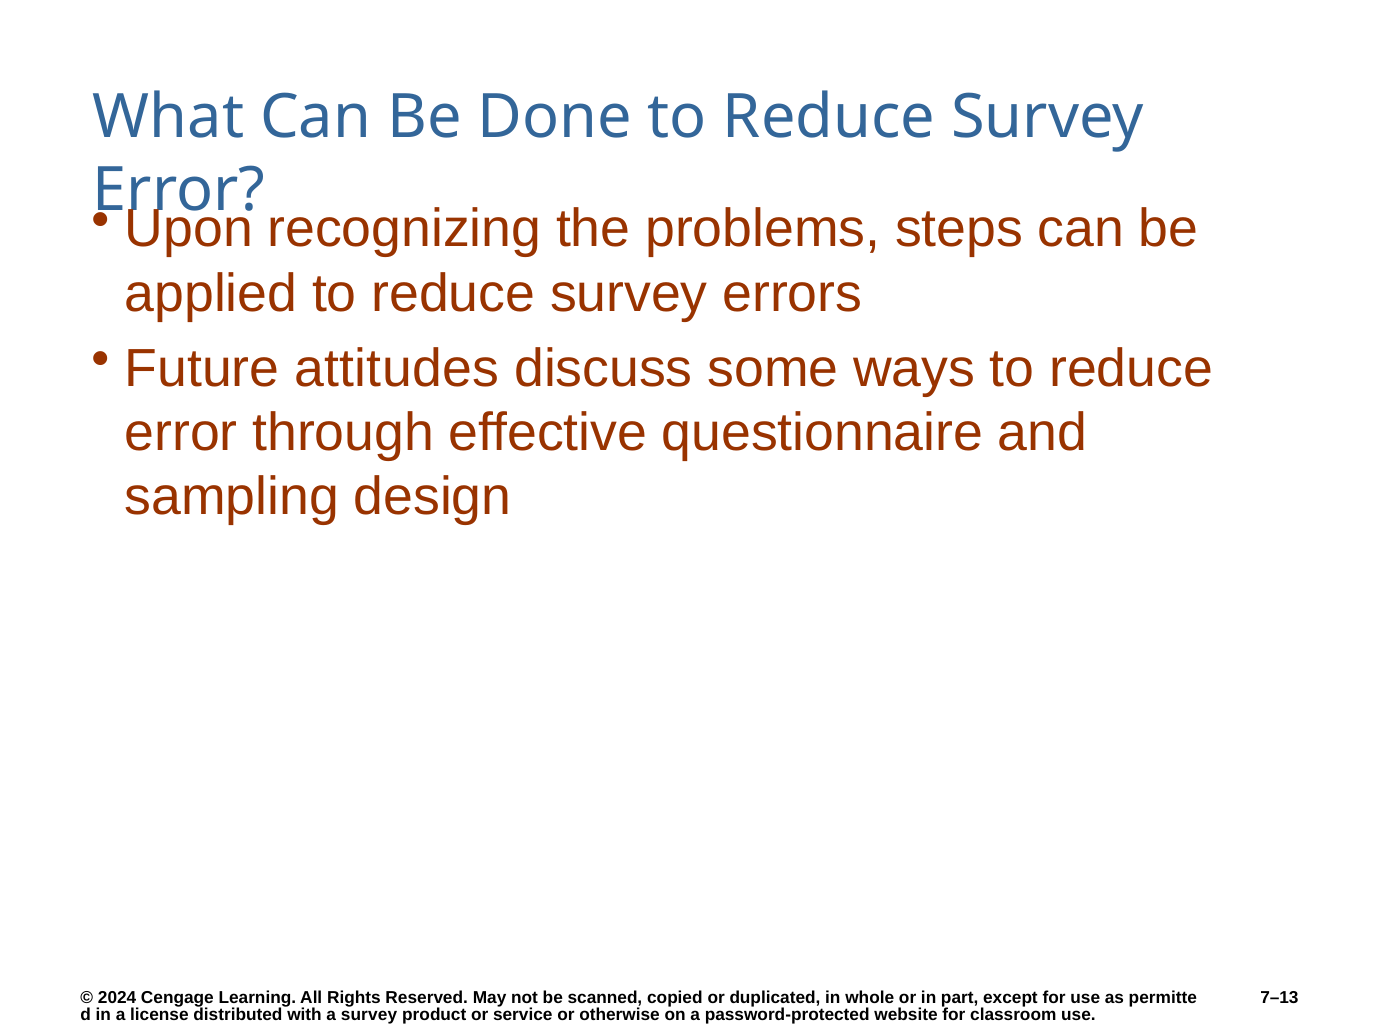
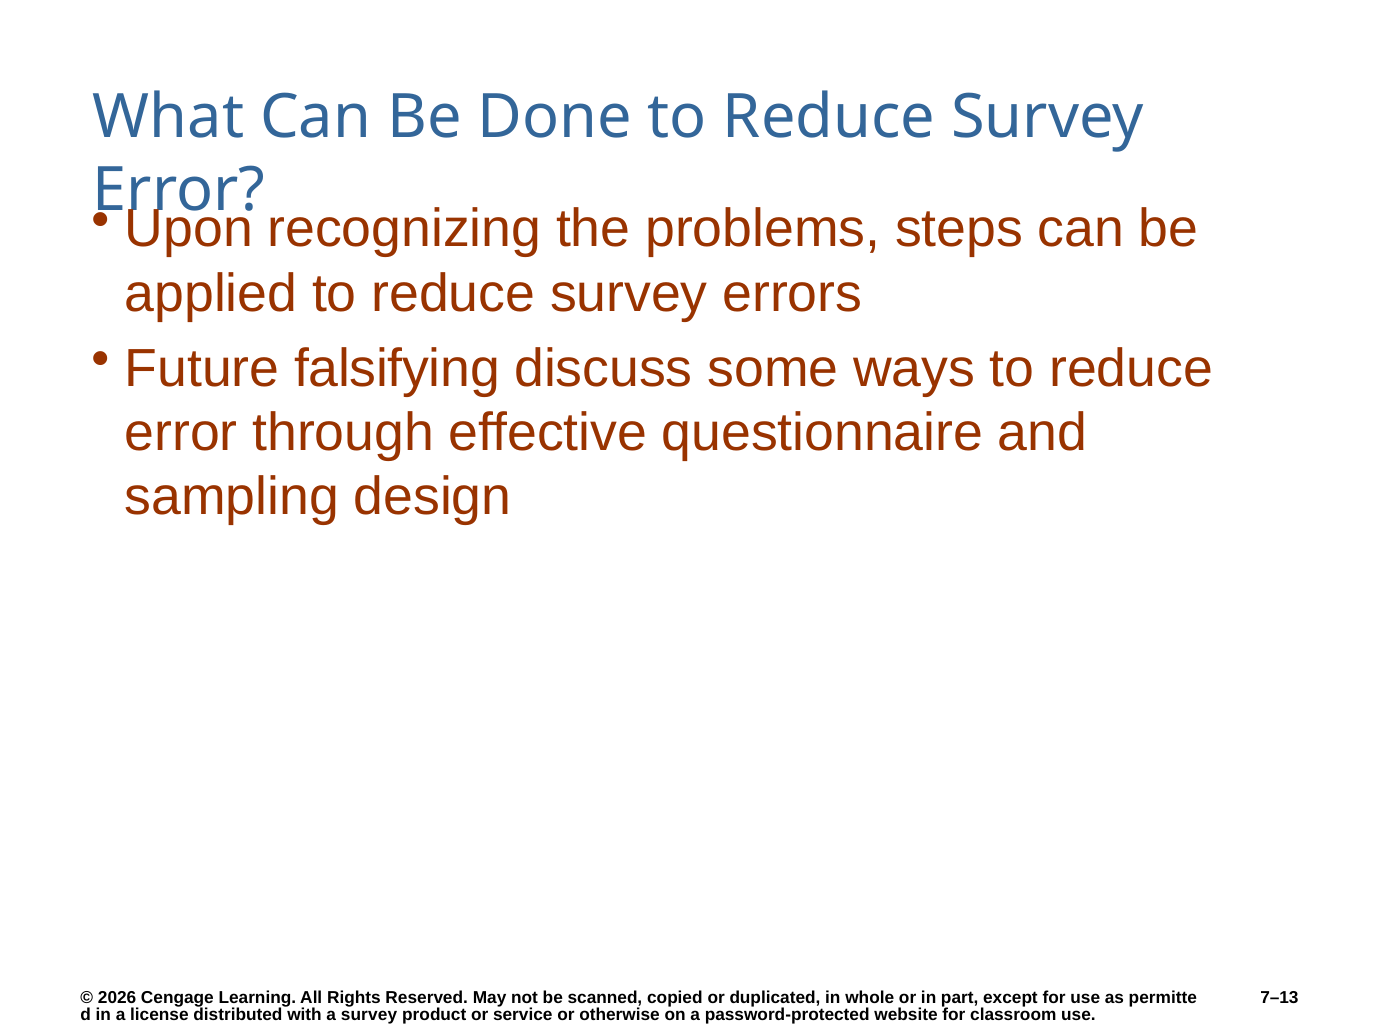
attitudes: attitudes -> falsifying
2024: 2024 -> 2026
